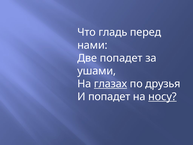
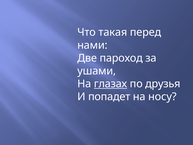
гладь: гладь -> такая
Две попадет: попадет -> пароход
носу underline: present -> none
